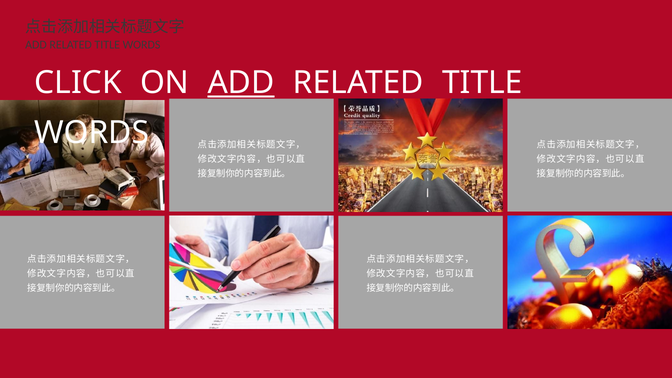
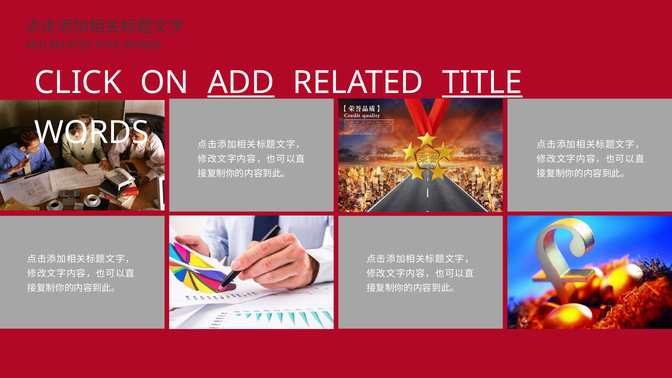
TITLE at (482, 83) underline: none -> present
